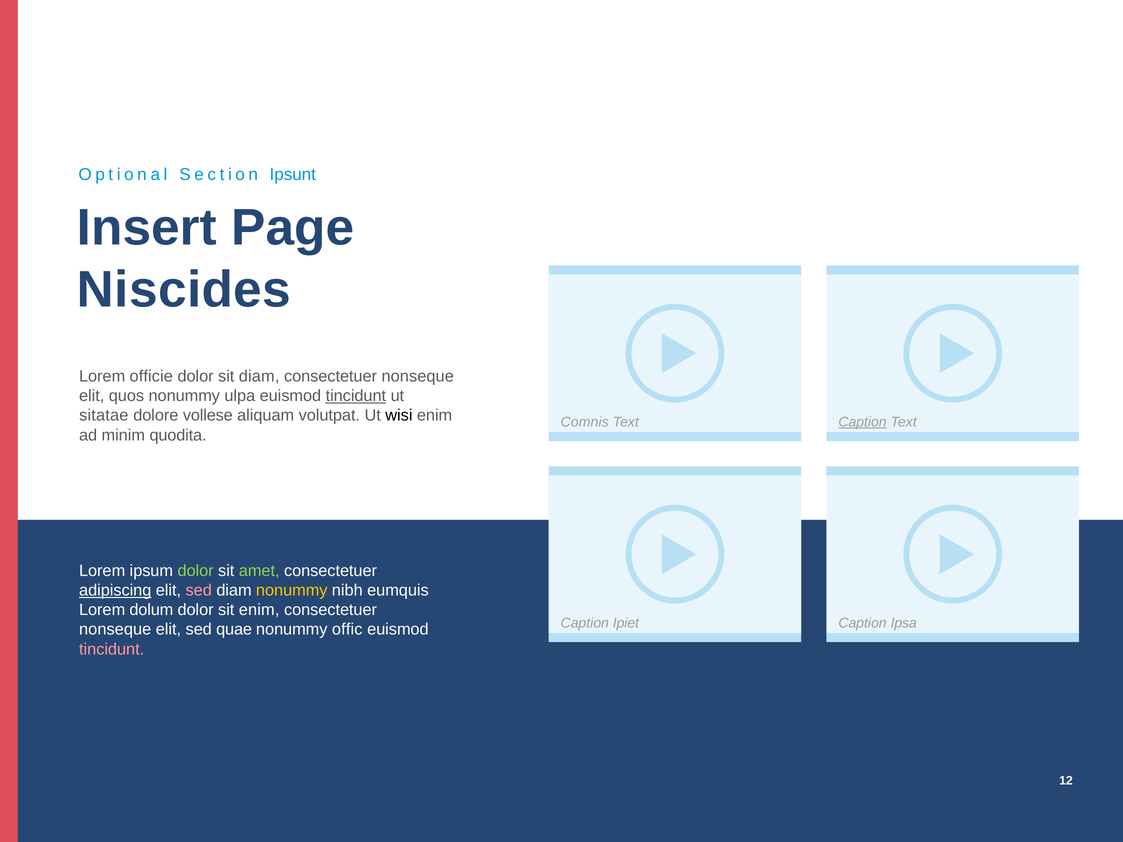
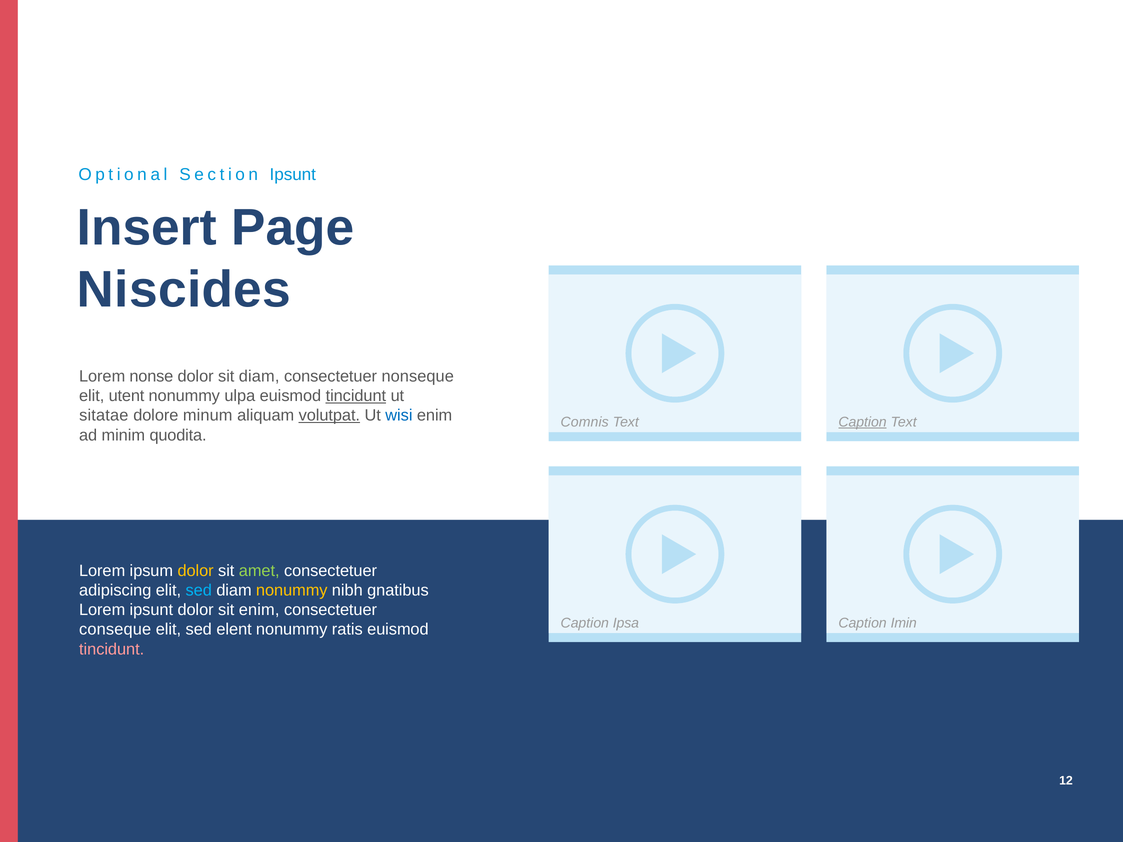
officie: officie -> nonse
quos: quos -> utent
vollese: vollese -> minum
volutpat underline: none -> present
wisi colour: black -> blue
dolor at (196, 571) colour: light green -> yellow
adipiscing underline: present -> none
sed at (199, 590) colour: pink -> light blue
eumquis: eumquis -> gnatibus
Lorem dolum: dolum -> ipsunt
Ipiet: Ipiet -> Ipsa
Ipsa: Ipsa -> Imin
nonseque at (115, 630): nonseque -> conseque
quae: quae -> elent
offic: offic -> ratis
